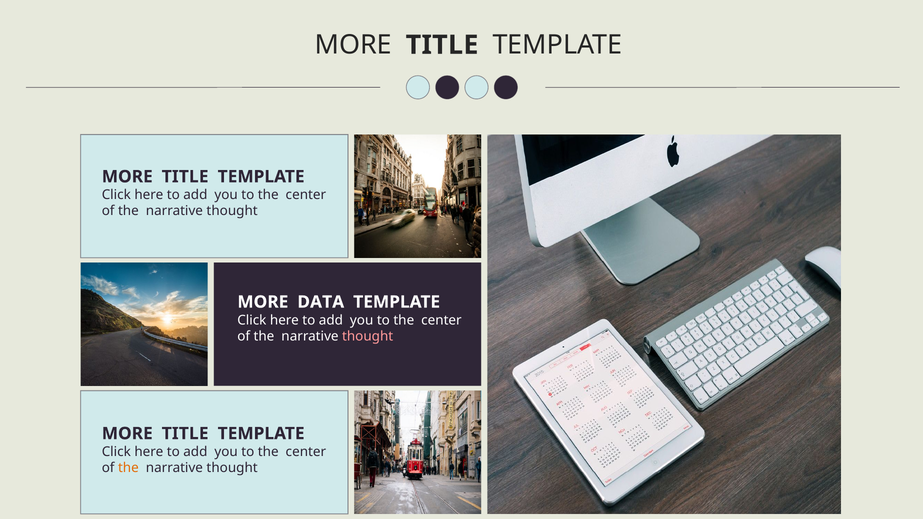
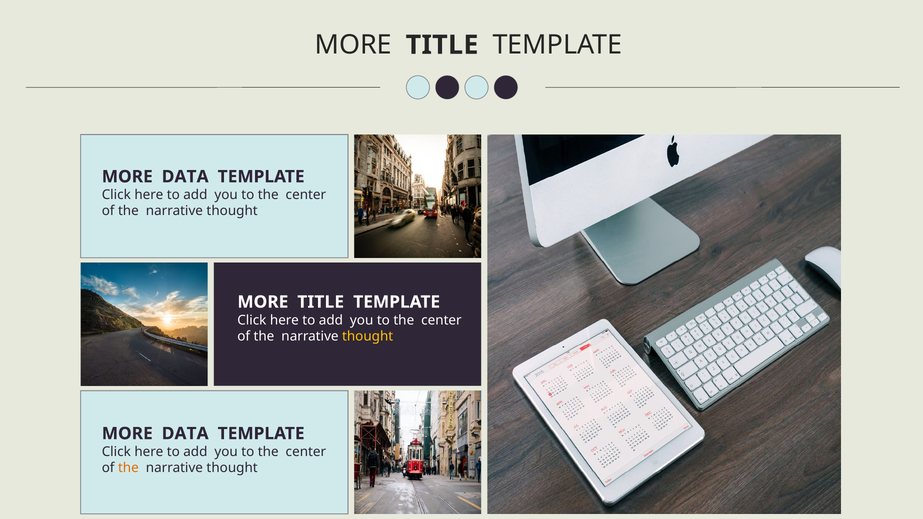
TITLE at (185, 177): TITLE -> DATA
DATA at (321, 302): DATA -> TITLE
thought at (368, 336) colour: pink -> yellow
TITLE at (185, 434): TITLE -> DATA
